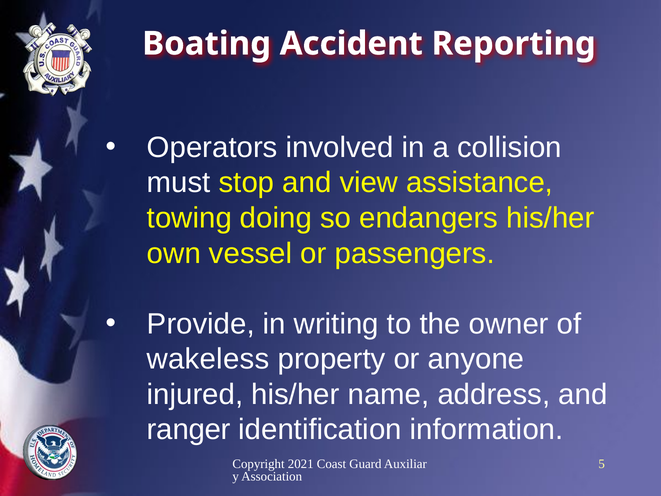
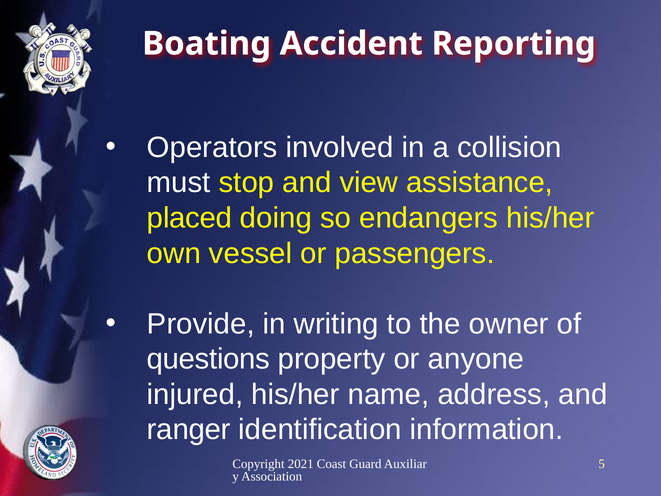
towing: towing -> placed
wakeless: wakeless -> questions
